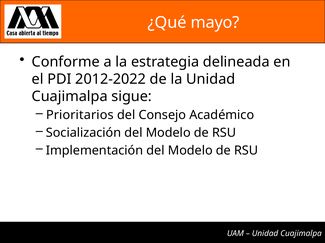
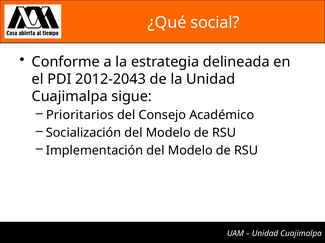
mayo: mayo -> social
2012-2022: 2012-2022 -> 2012-2043
